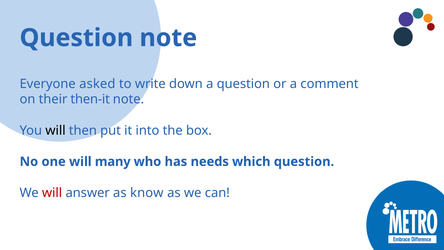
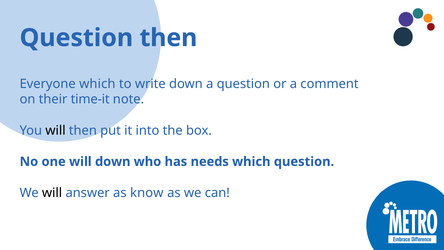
Question note: note -> then
Everyone asked: asked -> which
then-it: then-it -> time-it
will many: many -> down
will at (52, 193) colour: red -> black
